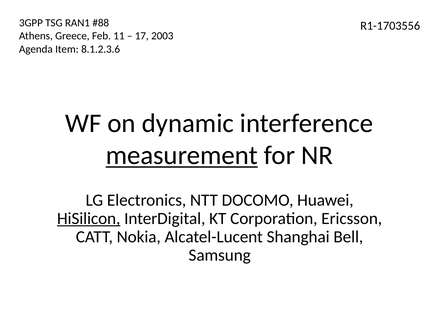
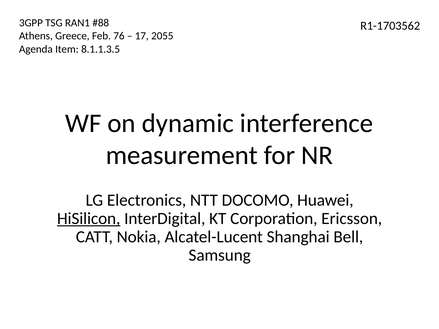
R1-1703556: R1-1703556 -> R1-1703562
11: 11 -> 76
2003: 2003 -> 2055
8.1.2.3.6: 8.1.2.3.6 -> 8.1.1.3.5
measurement underline: present -> none
